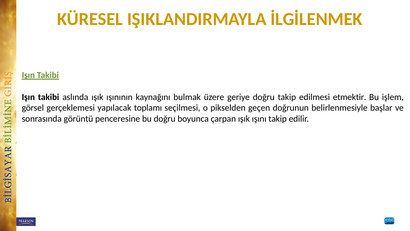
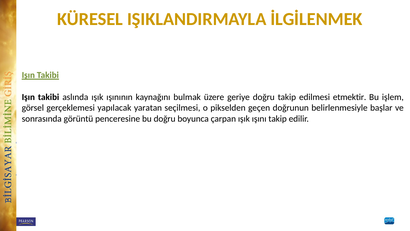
toplamı: toplamı -> yaratan
